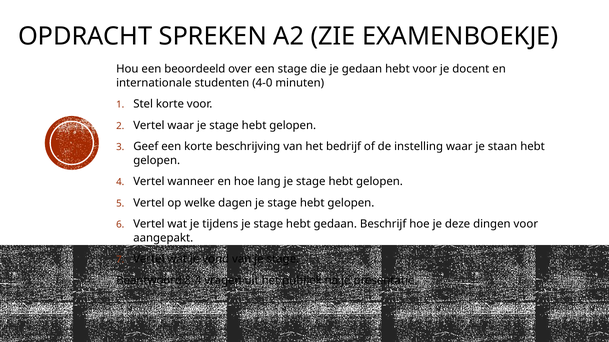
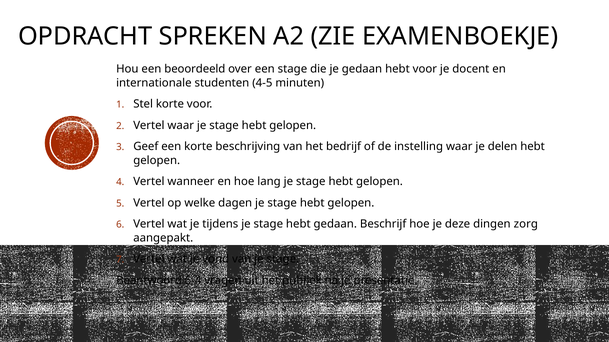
4-0: 4-0 -> 4-5
staan: staan -> delen
dingen voor: voor -> zorg
8-4: 8-4 -> 6-4
